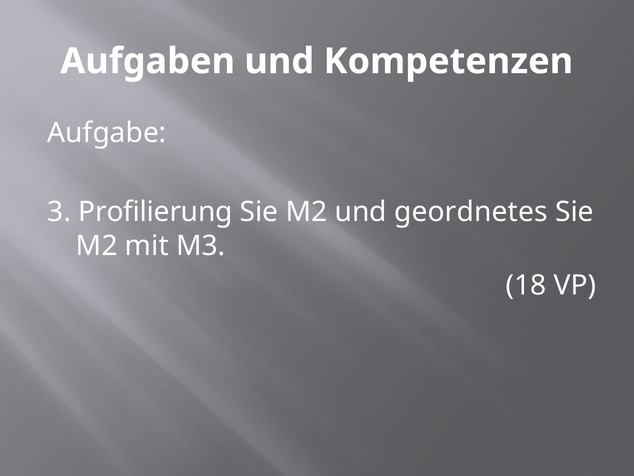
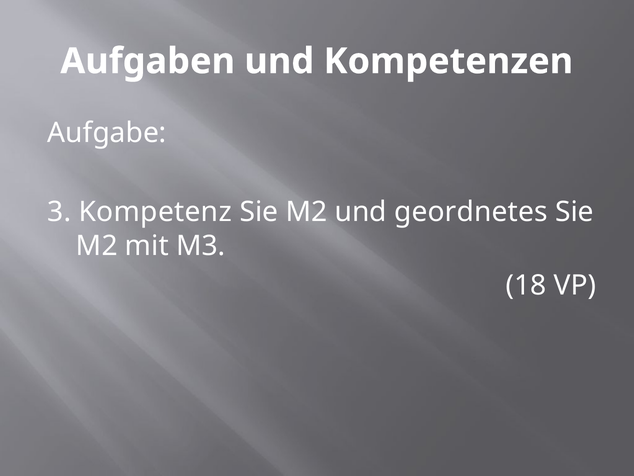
Profilierung: Profilierung -> Kompetenz
